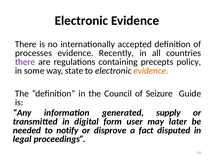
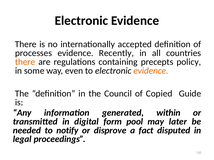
there at (25, 62) colour: purple -> orange
state: state -> even
Seizure: Seizure -> Copied
supply: supply -> within
user: user -> pool
